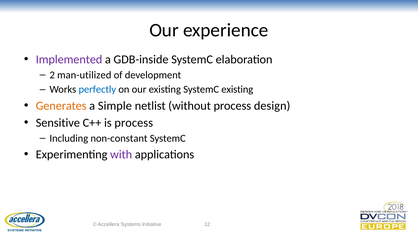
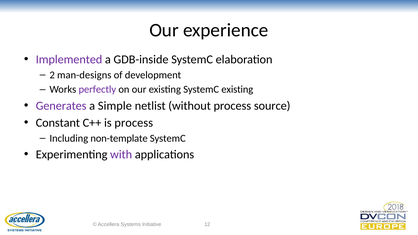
man-utilized: man-utilized -> man-designs
perfectly colour: blue -> purple
Generates colour: orange -> purple
design: design -> source
Sensitive: Sensitive -> Constant
non-constant: non-constant -> non-template
